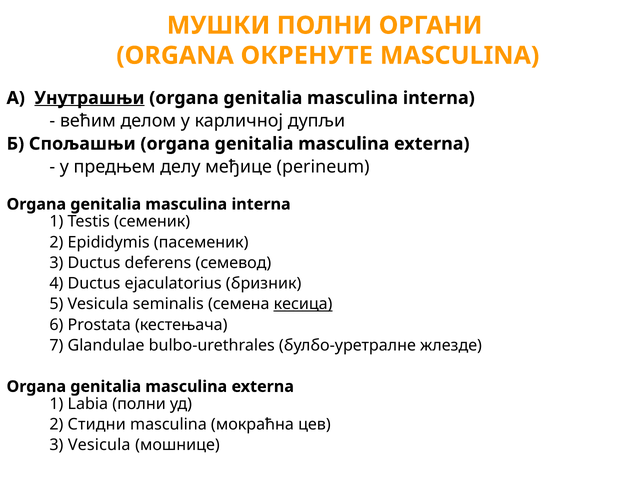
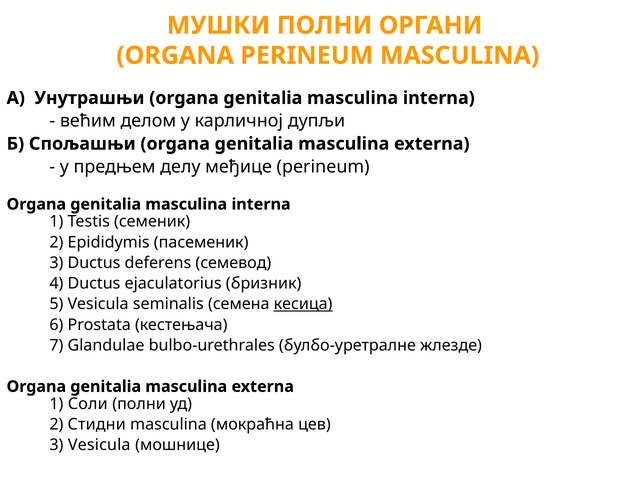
ORGANA ОКРЕНУТЕ: ОКРЕНУТЕ -> PERINEUM
Унутрашњи underline: present -> none
Labia: Labia -> Соли
